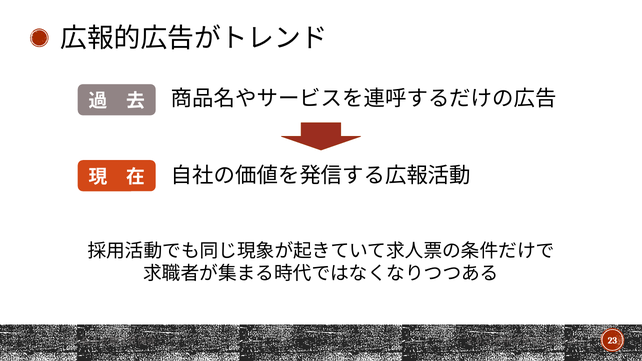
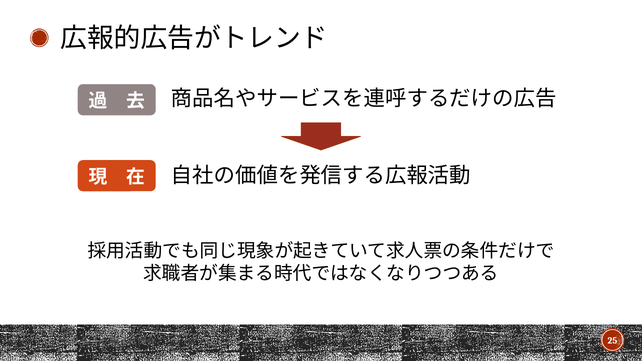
23: 23 -> 25
